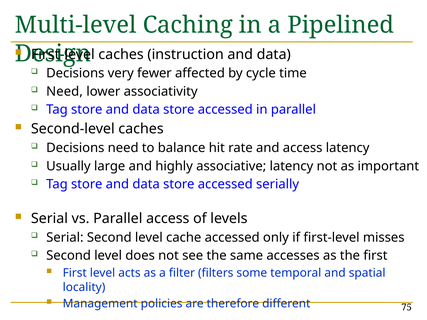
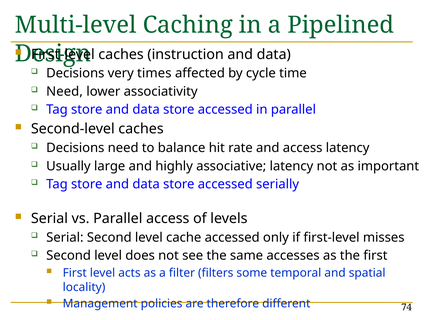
fewer: fewer -> times
75: 75 -> 74
